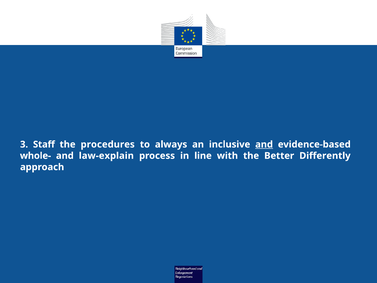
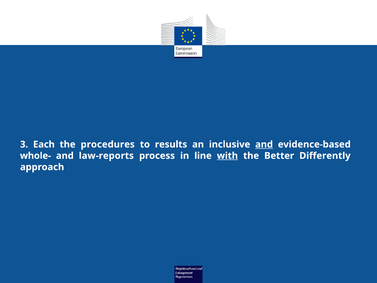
Staff: Staff -> Each
always: always -> results
law-explain: law-explain -> law-reports
with underline: none -> present
